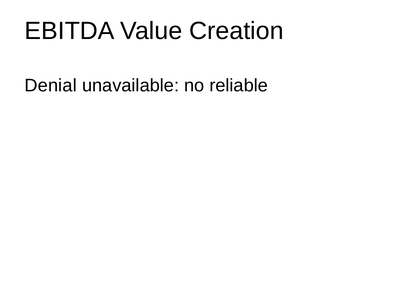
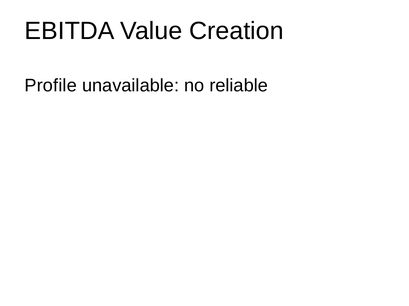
Denial: Denial -> Profile
